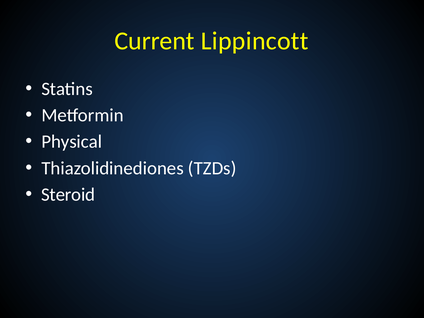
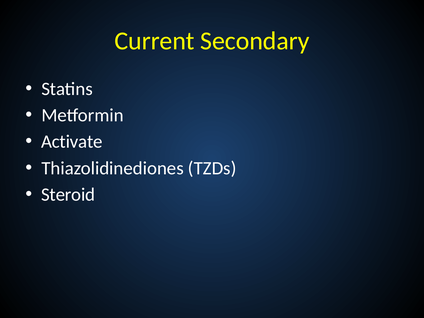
Lippincott: Lippincott -> Secondary
Physical: Physical -> Activate
